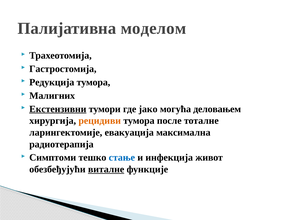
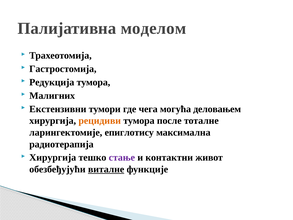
Екстензивни underline: present -> none
јако: јако -> чега
евакуација: евакуација -> епиглотису
Симптоми at (53, 157): Симптоми -> Хирургија
стање colour: blue -> purple
инфекција: инфекција -> контактни
